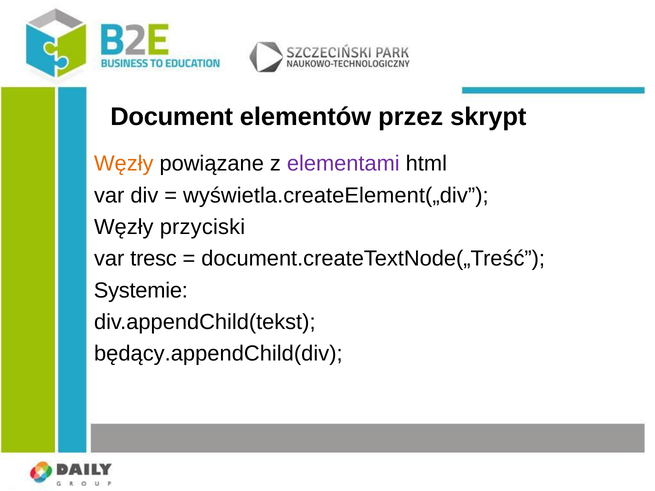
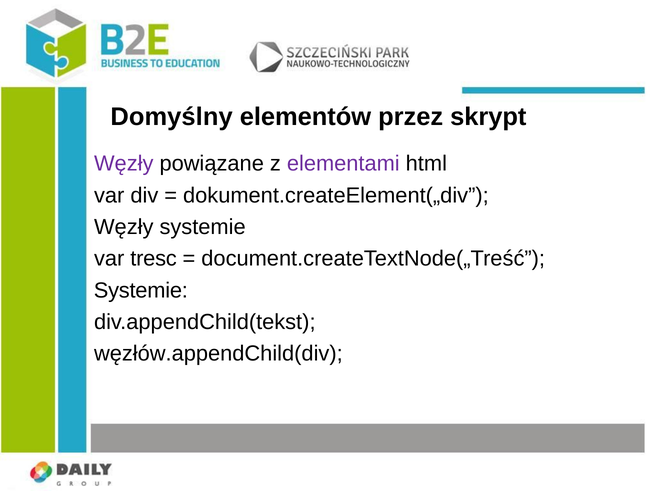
Document: Document -> Domyślny
Węzły at (124, 164) colour: orange -> purple
wyświetla.createElement(„div: wyświetla.createElement(„div -> dokument.createElement(„div
Węzły przyciski: przyciski -> systemie
będący.appendChild(div: będący.appendChild(div -> węzłów.appendChild(div
